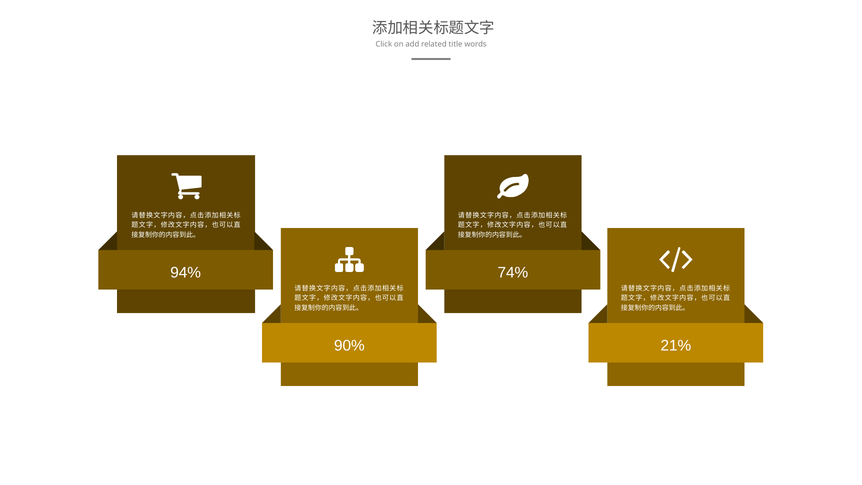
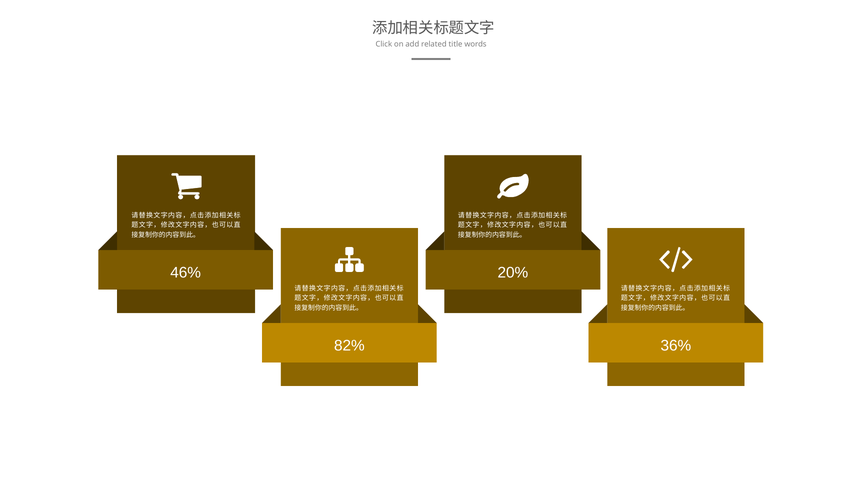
94%: 94% -> 46%
74%: 74% -> 20%
90%: 90% -> 82%
21%: 21% -> 36%
